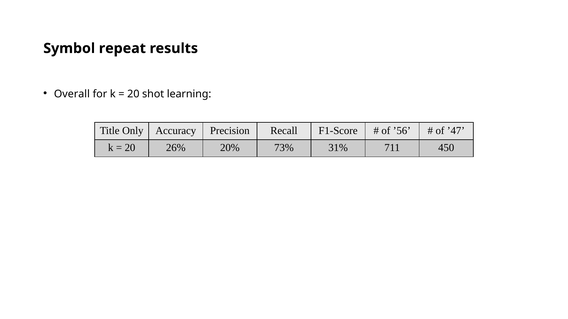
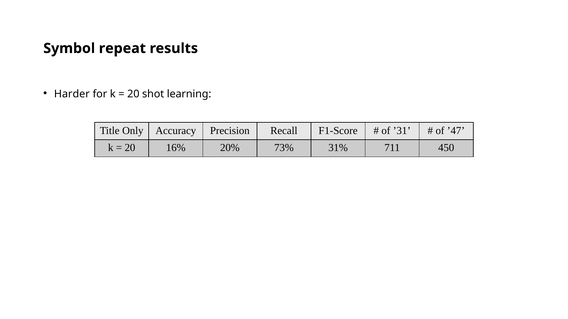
Overall: Overall -> Harder
’56: ’56 -> ’31
26%: 26% -> 16%
